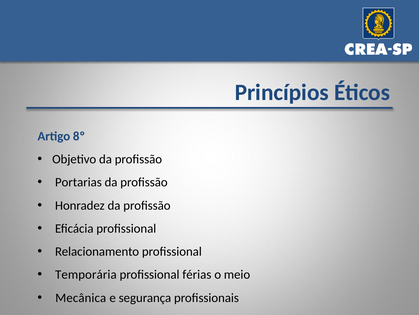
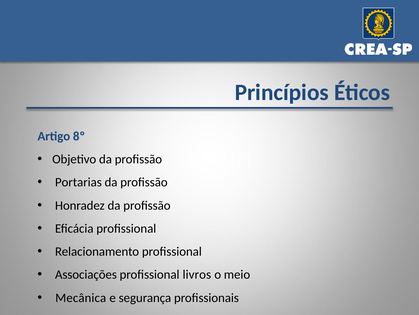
Temporária: Temporária -> Associações
férias: férias -> livros
